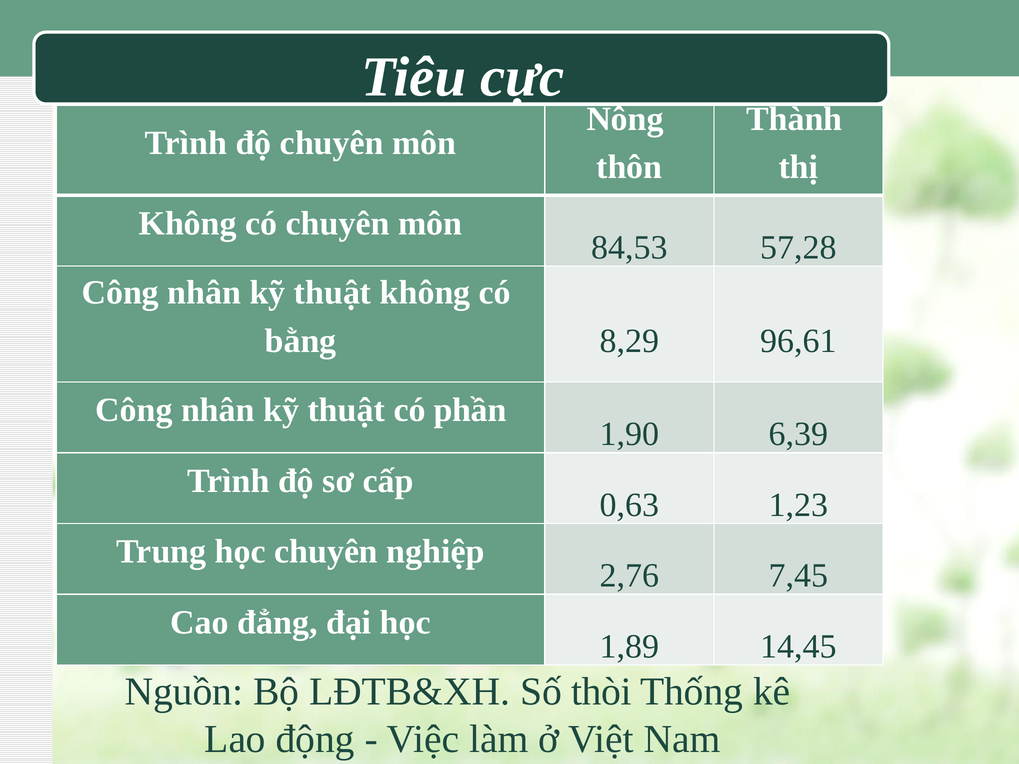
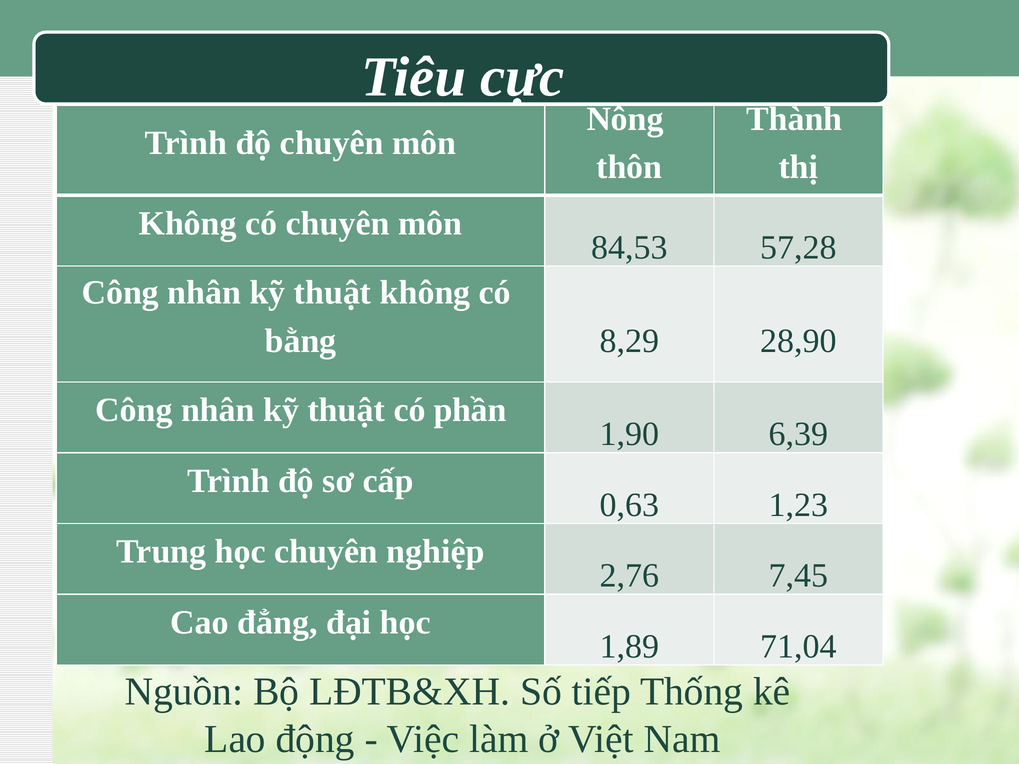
96,61: 96,61 -> 28,90
14,45: 14,45 -> 71,04
thòi: thòi -> tiếp
